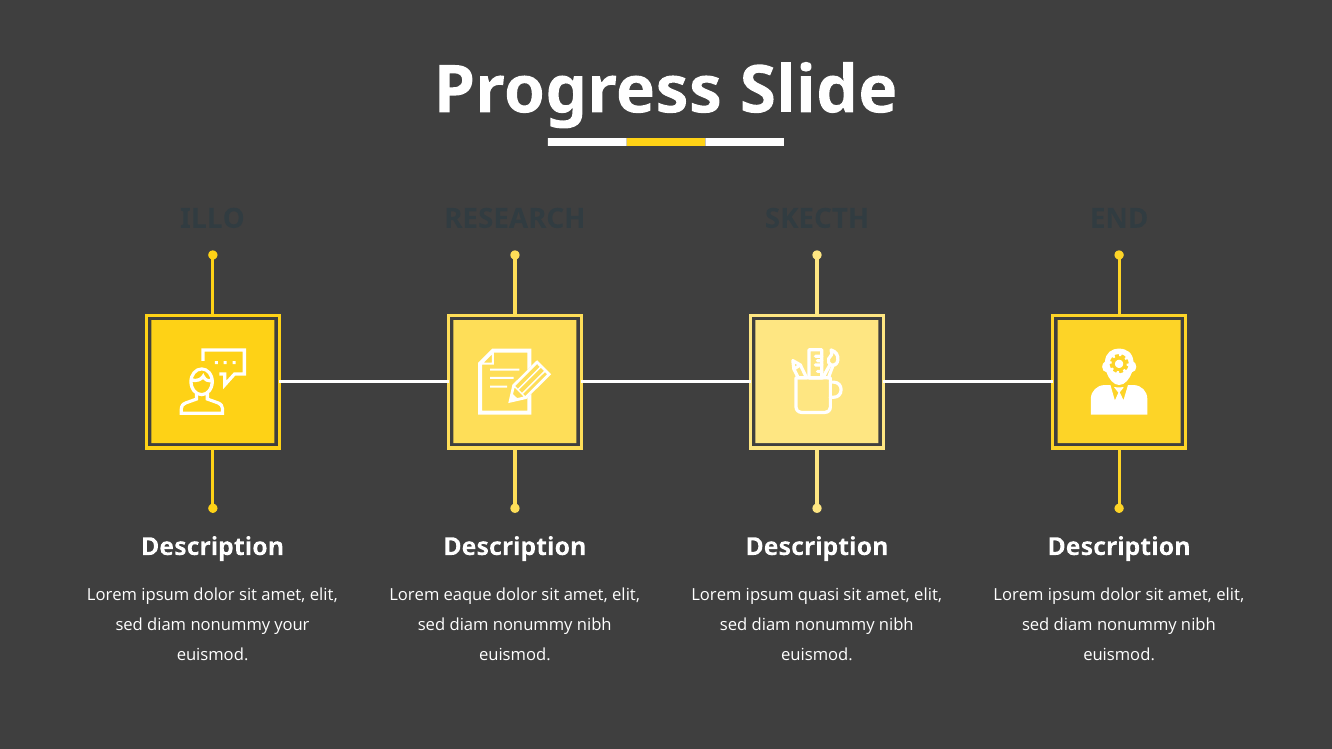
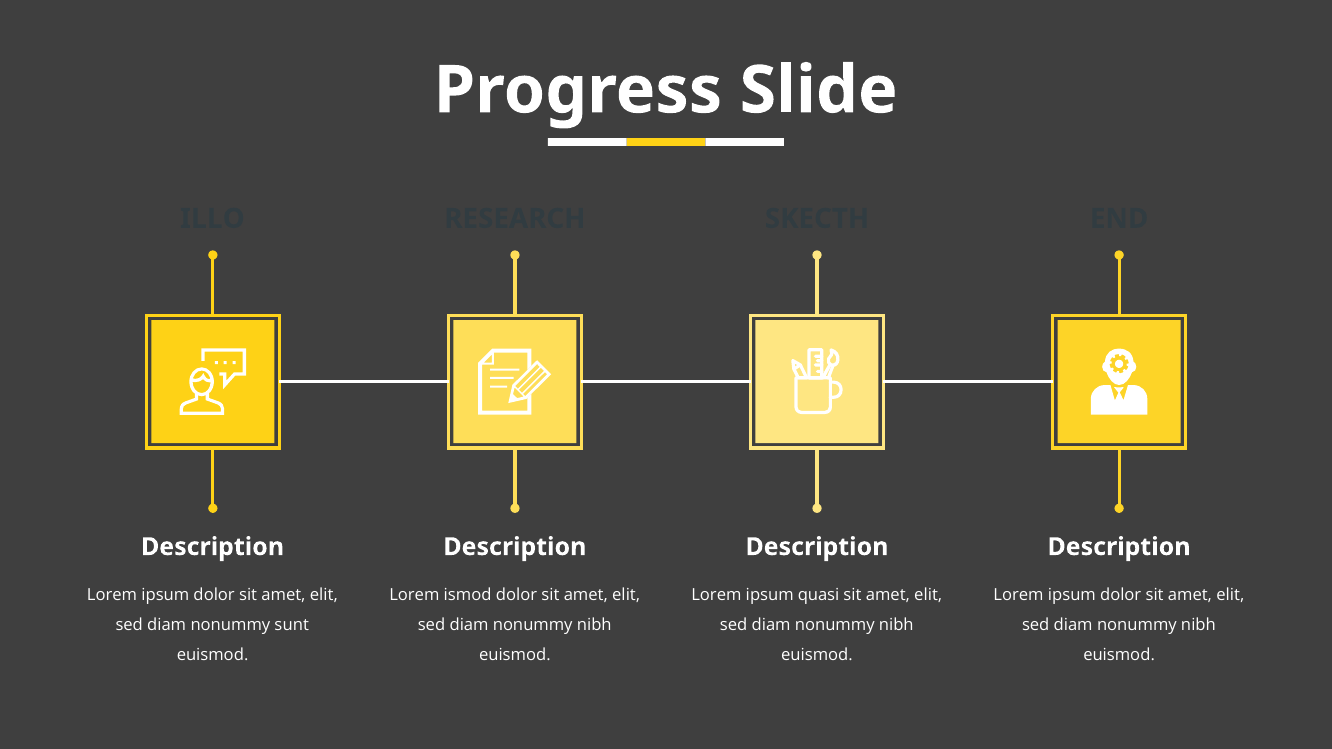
eaque: eaque -> ismod
your: your -> sunt
